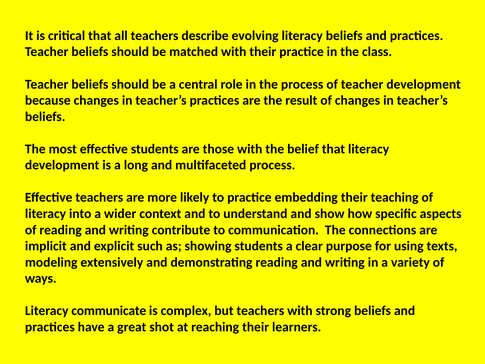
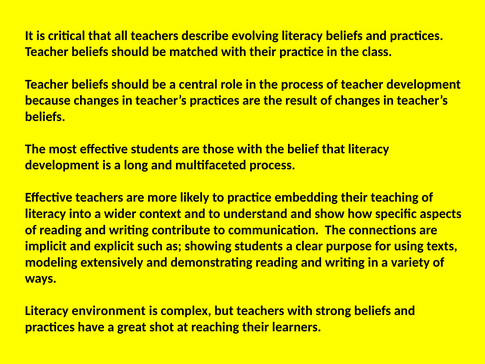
communicate: communicate -> environment
